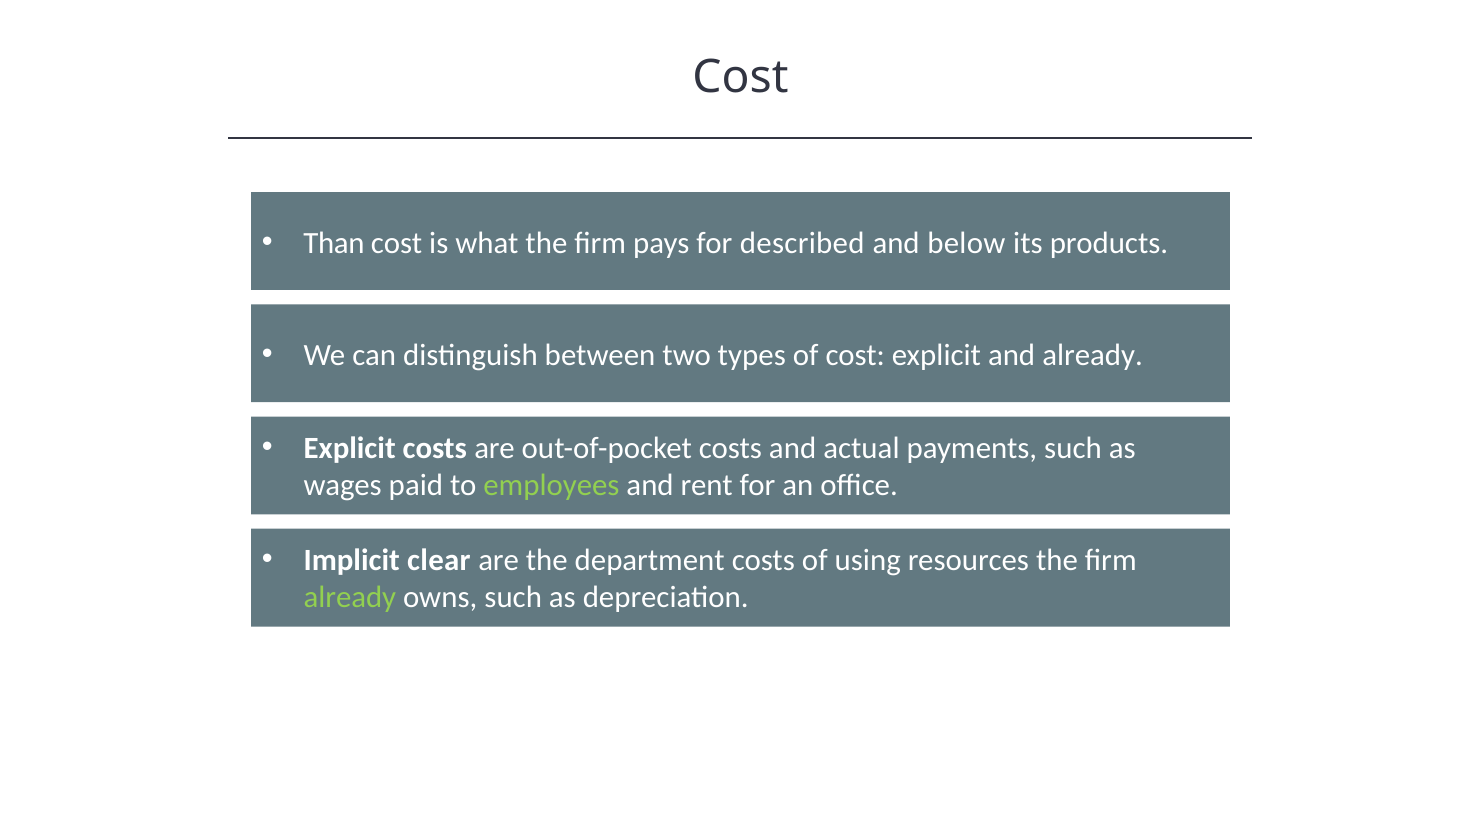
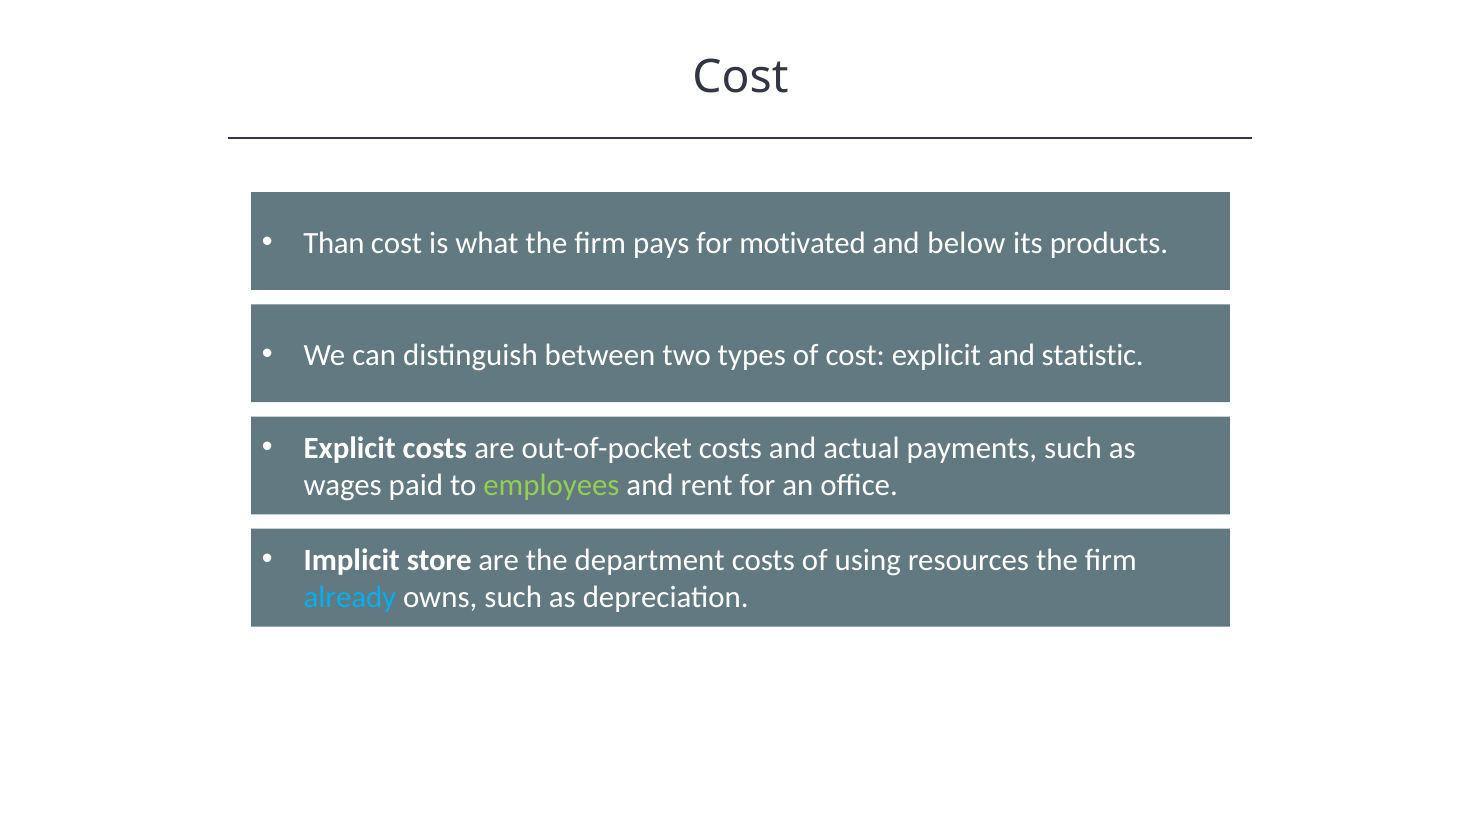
described: described -> motivated
and already: already -> statistic
clear: clear -> store
already at (350, 597) colour: light green -> light blue
